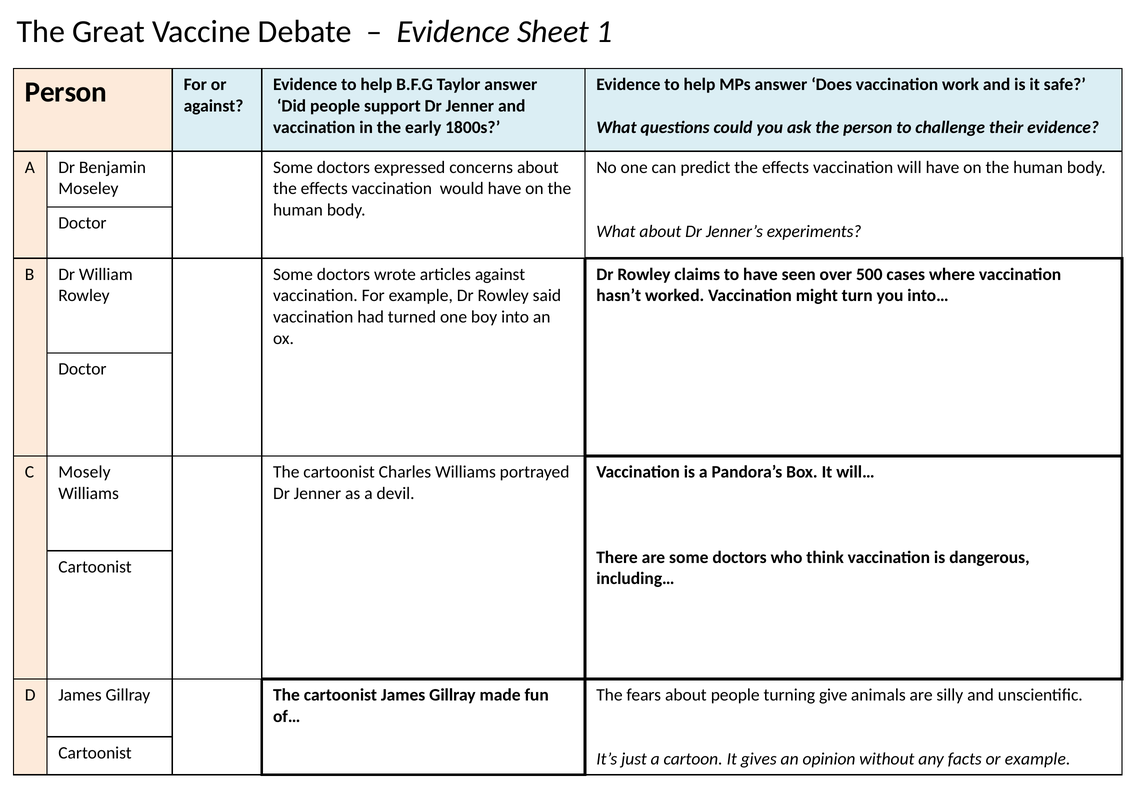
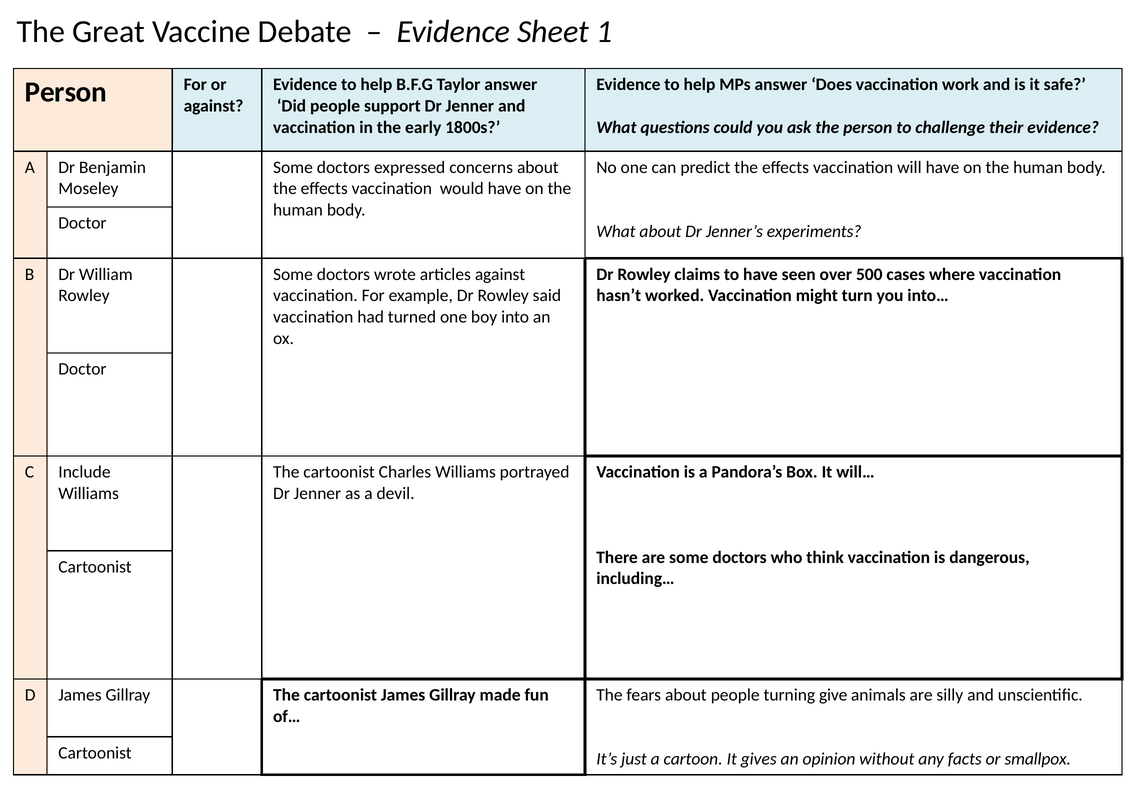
Mosely: Mosely -> Include
or example: example -> smallpox
